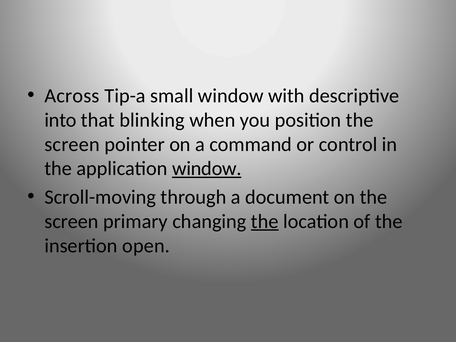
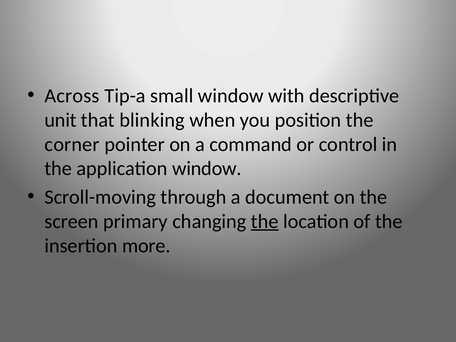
into: into -> unit
screen at (72, 144): screen -> corner
window at (207, 169) underline: present -> none
open: open -> more
